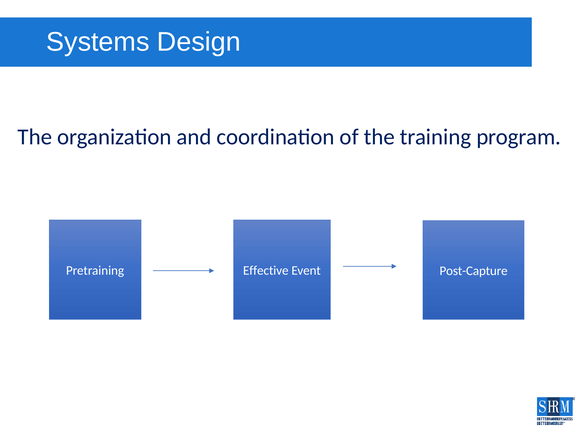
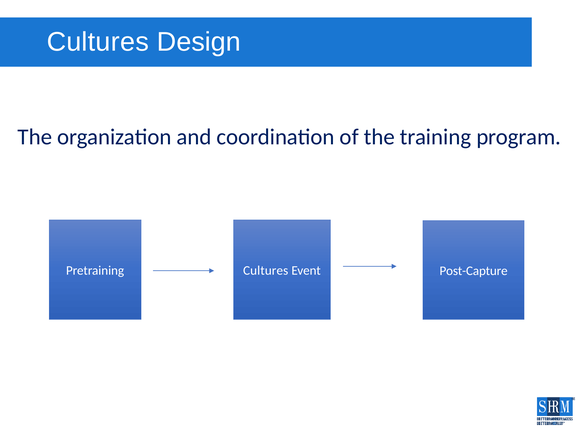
Systems at (98, 42): Systems -> Cultures
Pretraining Effective: Effective -> Cultures
